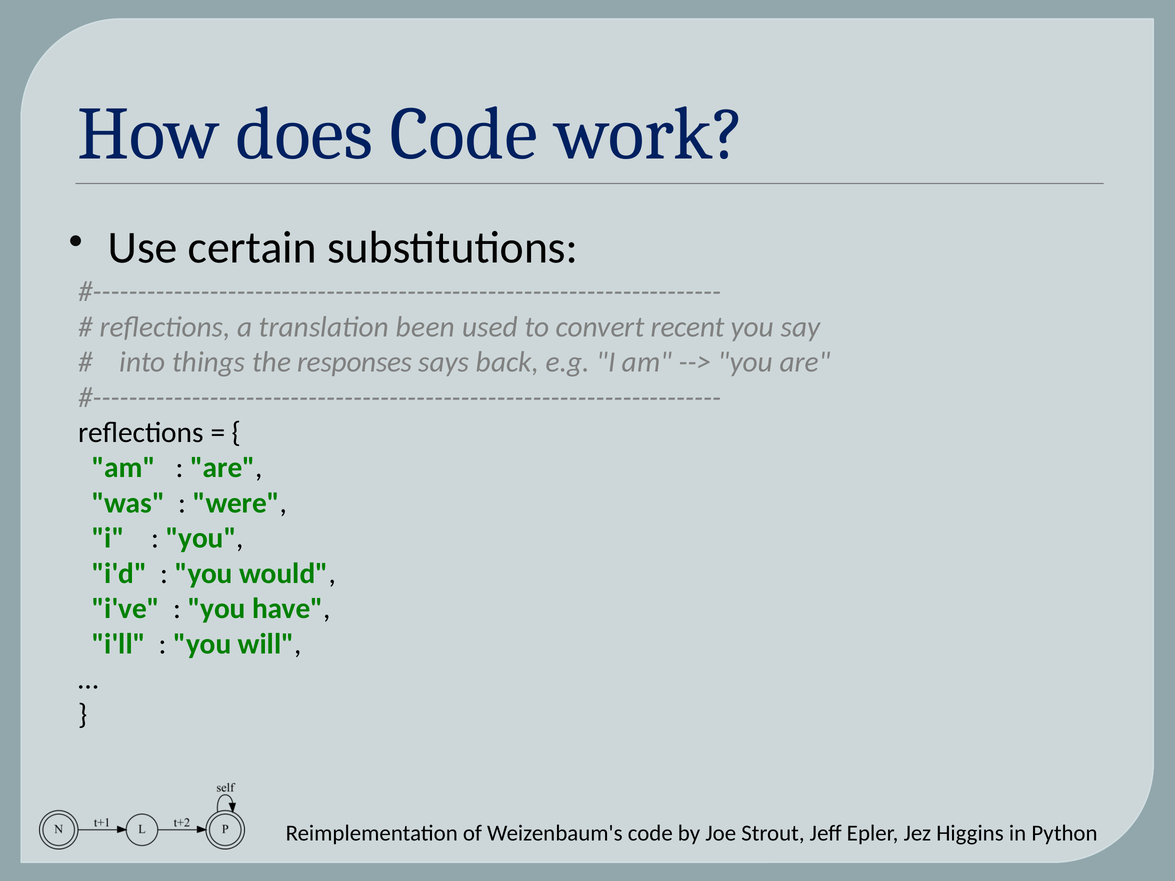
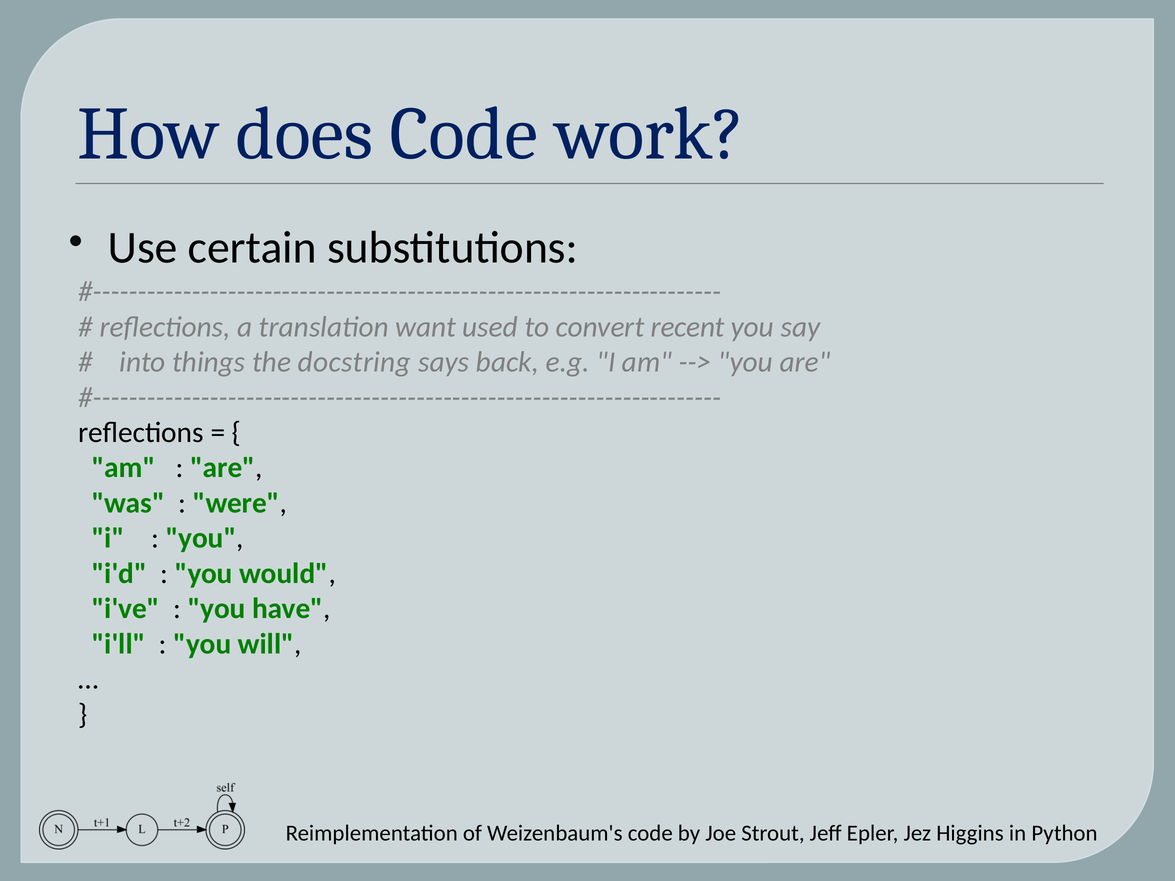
been: been -> want
responses: responses -> docstring
